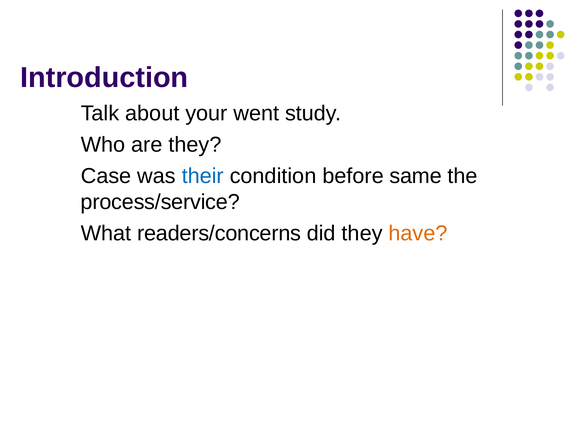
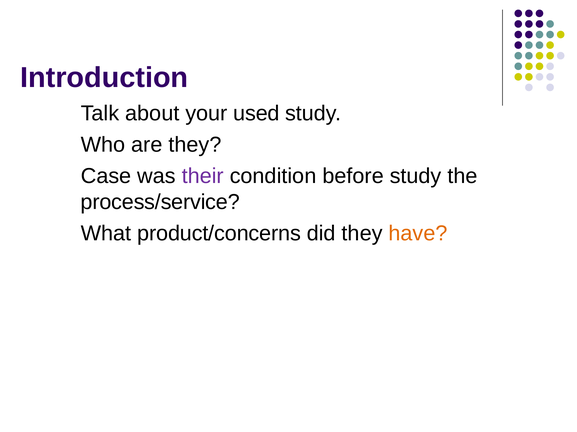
went: went -> used
their colour: blue -> purple
before same: same -> study
readers/concerns: readers/concerns -> product/concerns
